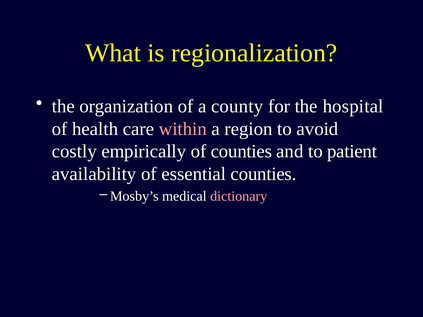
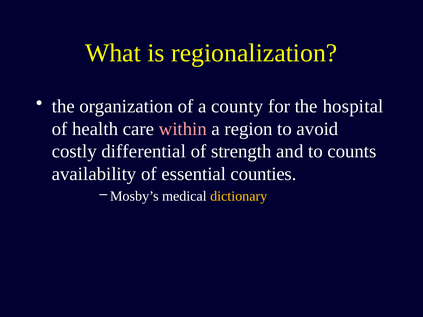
empirically: empirically -> differential
of counties: counties -> strength
patient: patient -> counts
dictionary colour: pink -> yellow
